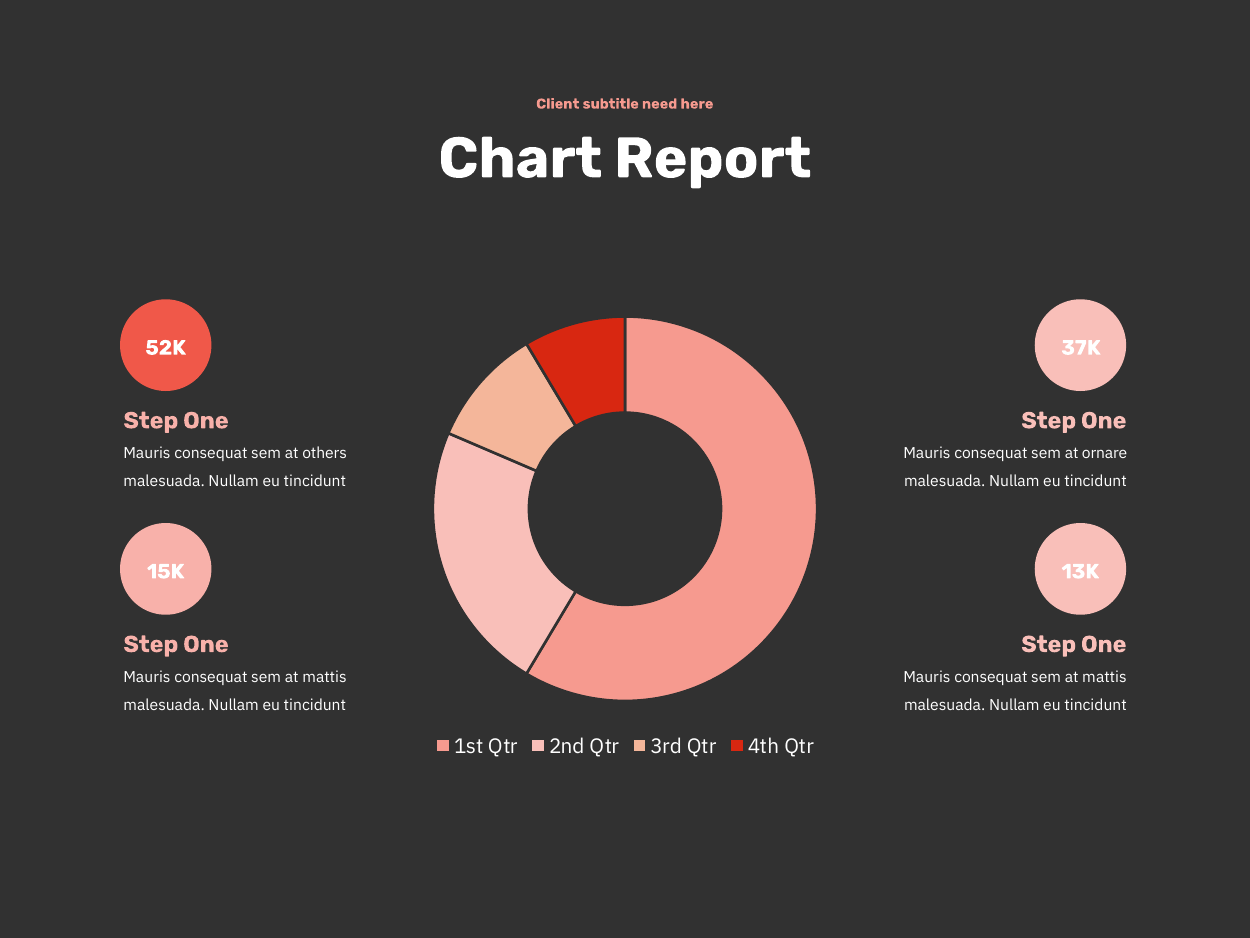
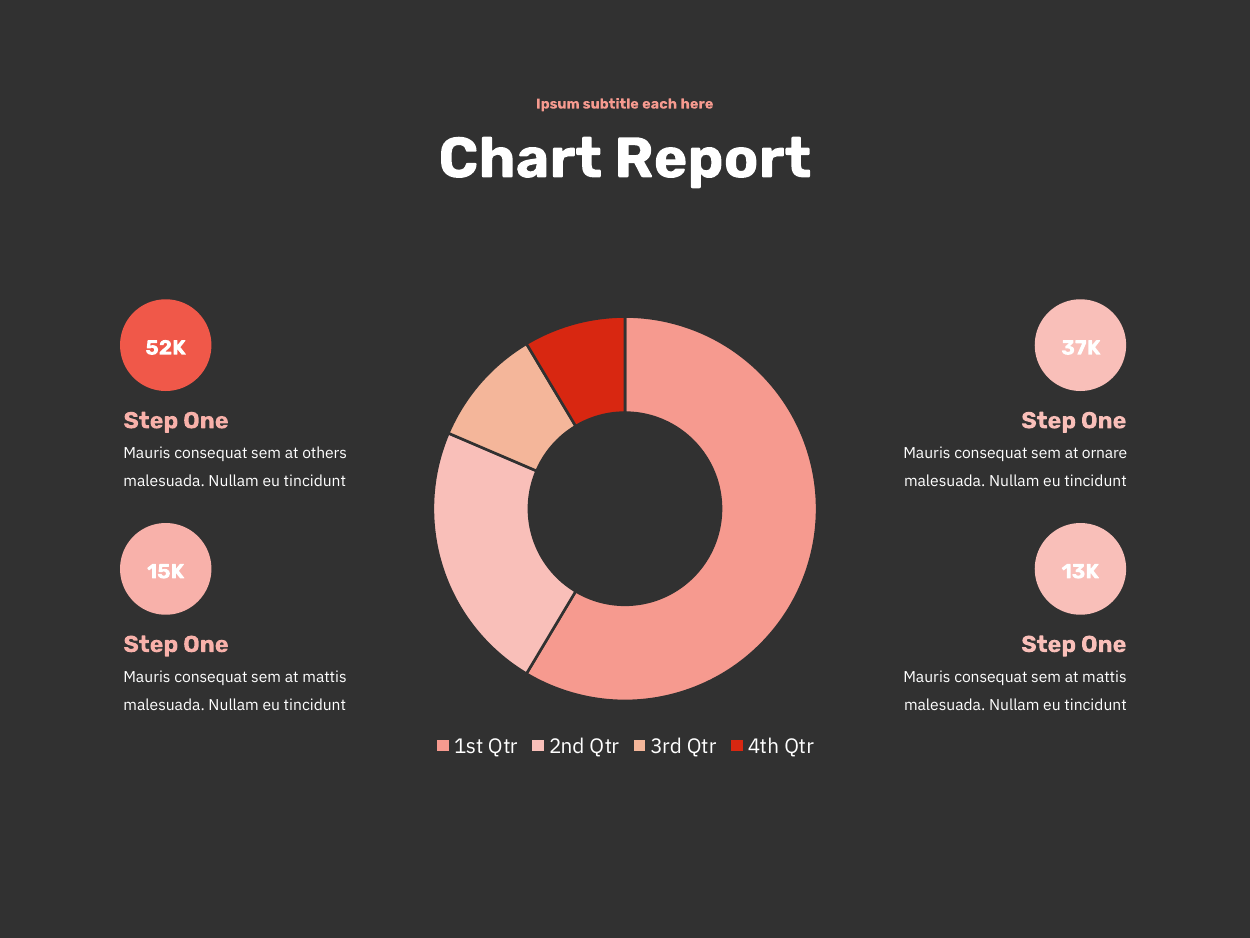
Client: Client -> Ipsum
need: need -> each
